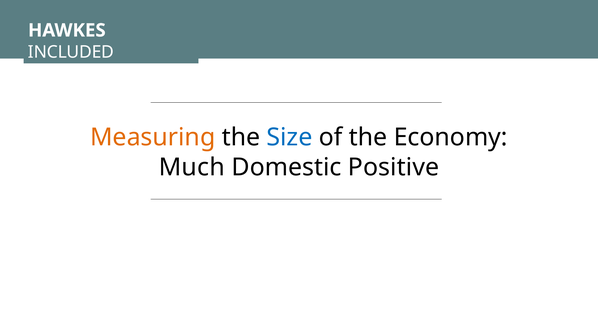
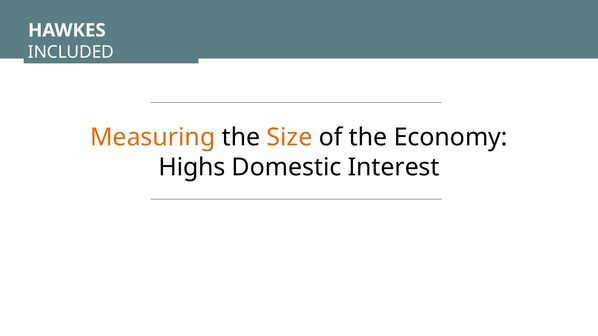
Size colour: blue -> orange
Much: Much -> Highs
Positive: Positive -> Interest
